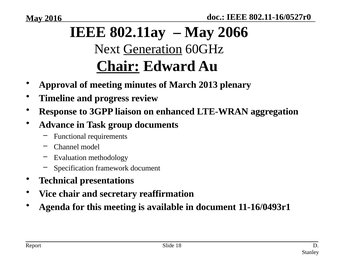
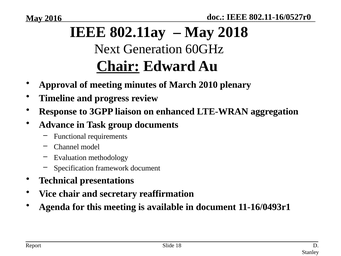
2066: 2066 -> 2018
Generation underline: present -> none
2013: 2013 -> 2010
